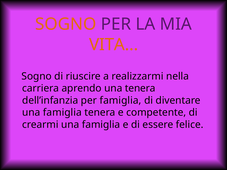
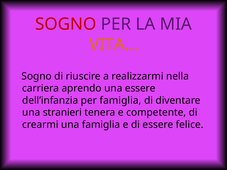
SOGNO at (66, 24) colour: orange -> red
una tenera: tenera -> essere
famiglia at (62, 113): famiglia -> stranieri
